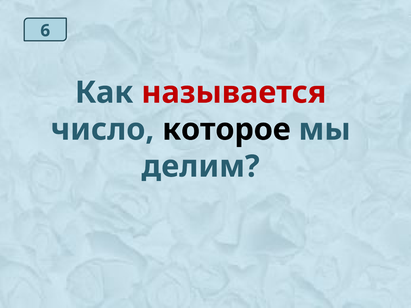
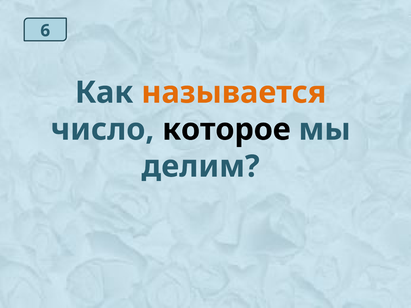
называется colour: red -> orange
